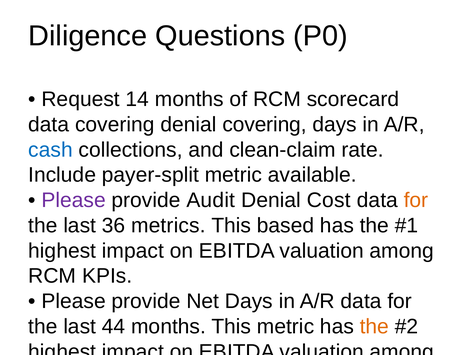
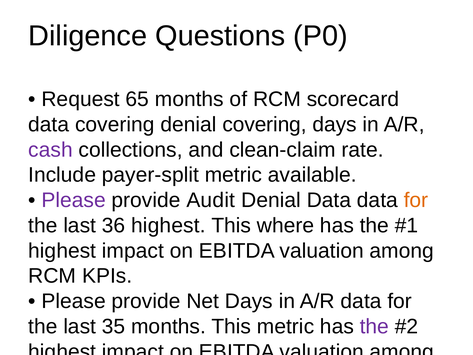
14: 14 -> 65
cash at (50, 150) colour: blue -> purple
Denial Cost: Cost -> Data
36 metrics: metrics -> highest
based: based -> where
44: 44 -> 35
the at (374, 326) colour: orange -> purple
